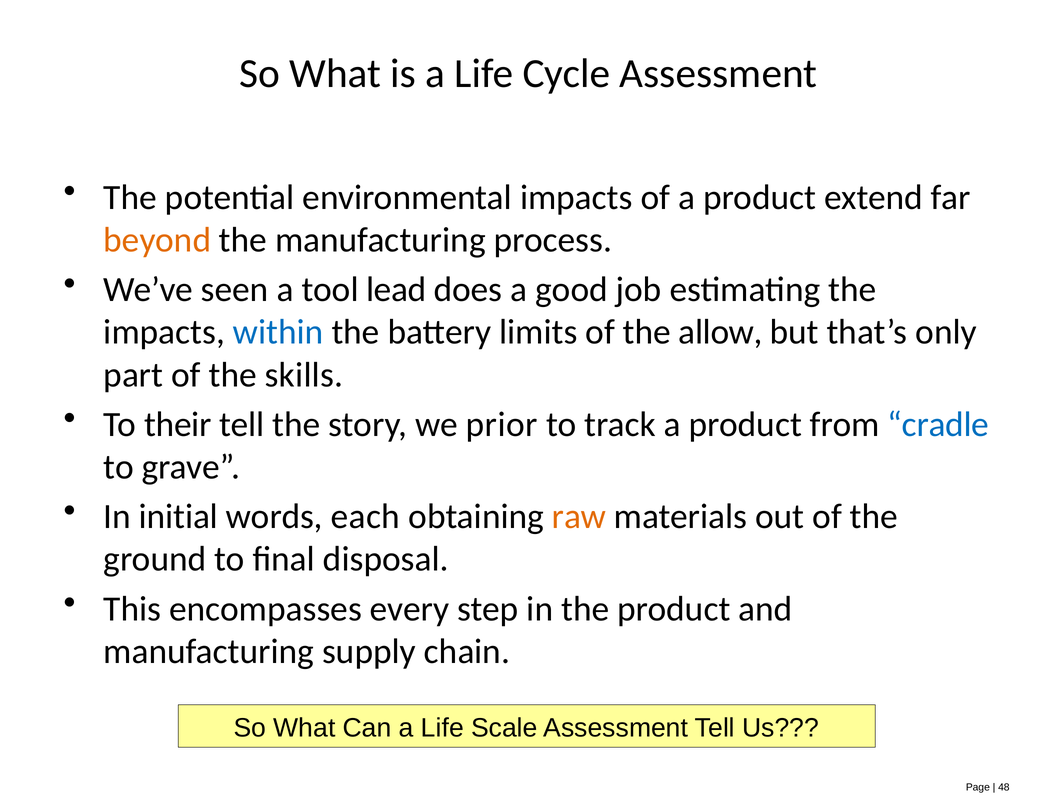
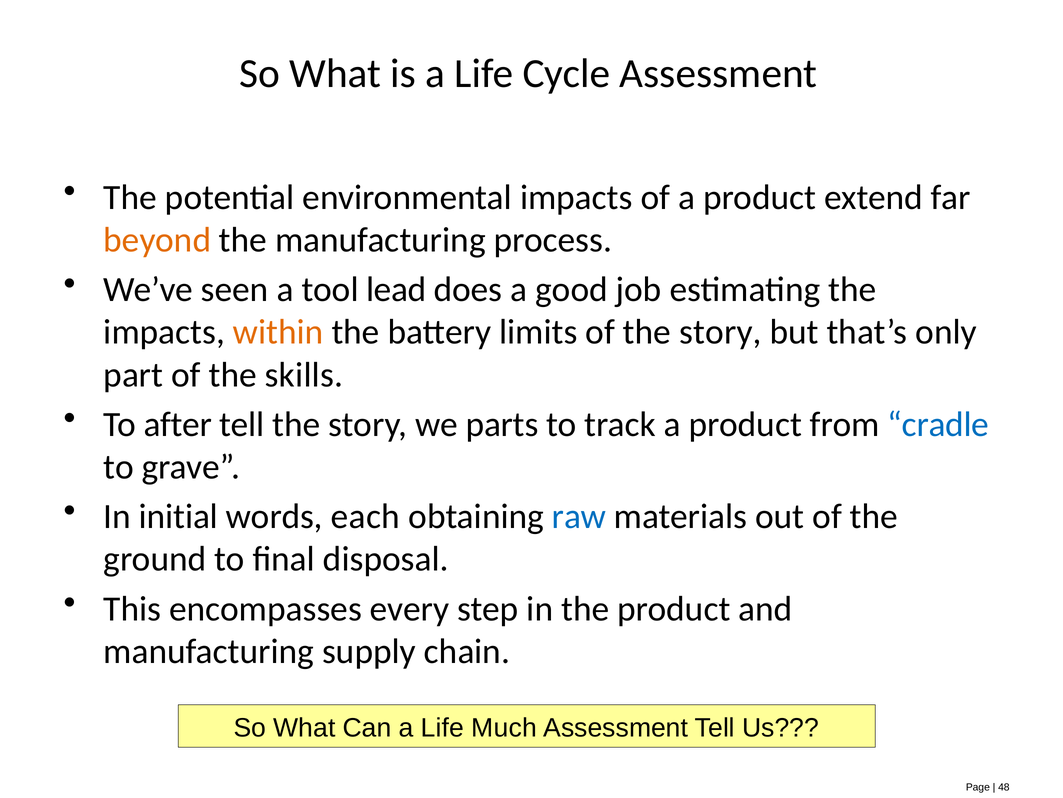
within colour: blue -> orange
of the allow: allow -> story
their: their -> after
prior: prior -> parts
raw colour: orange -> blue
Scale: Scale -> Much
